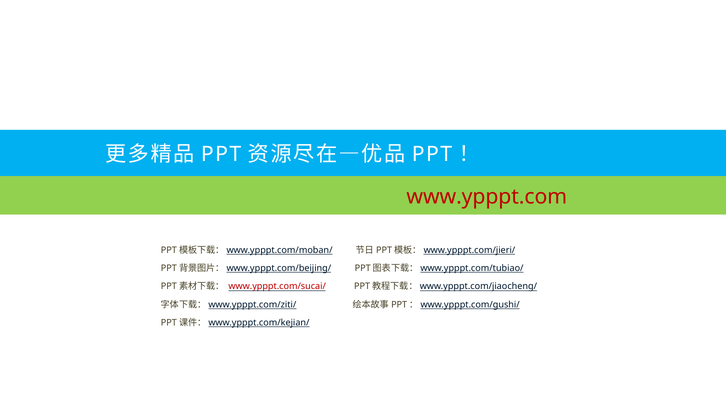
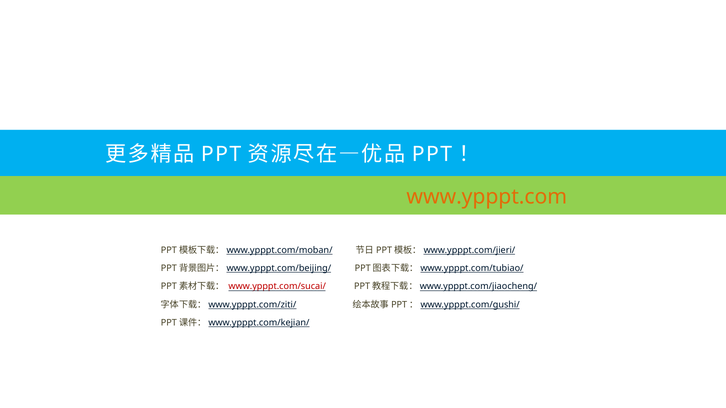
www.ypppt.com colour: red -> orange
